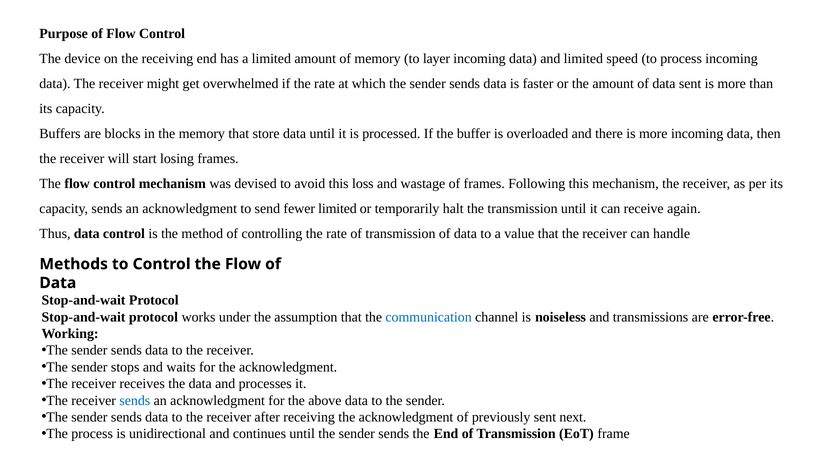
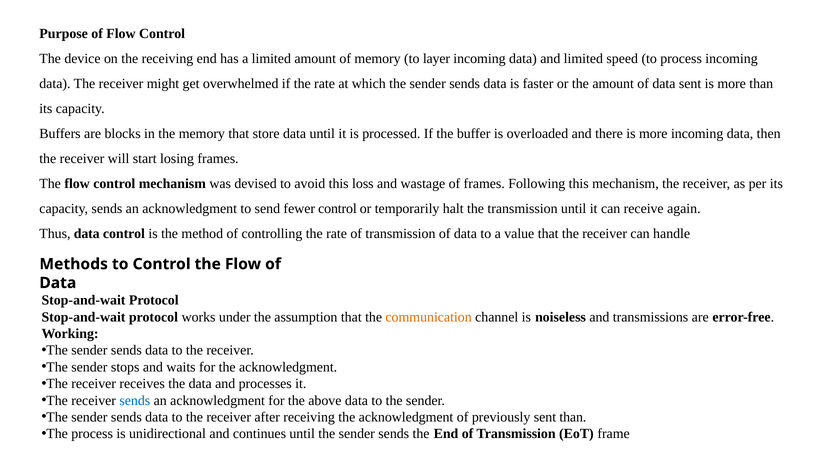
fewer limited: limited -> control
communication colour: blue -> orange
sent next: next -> than
